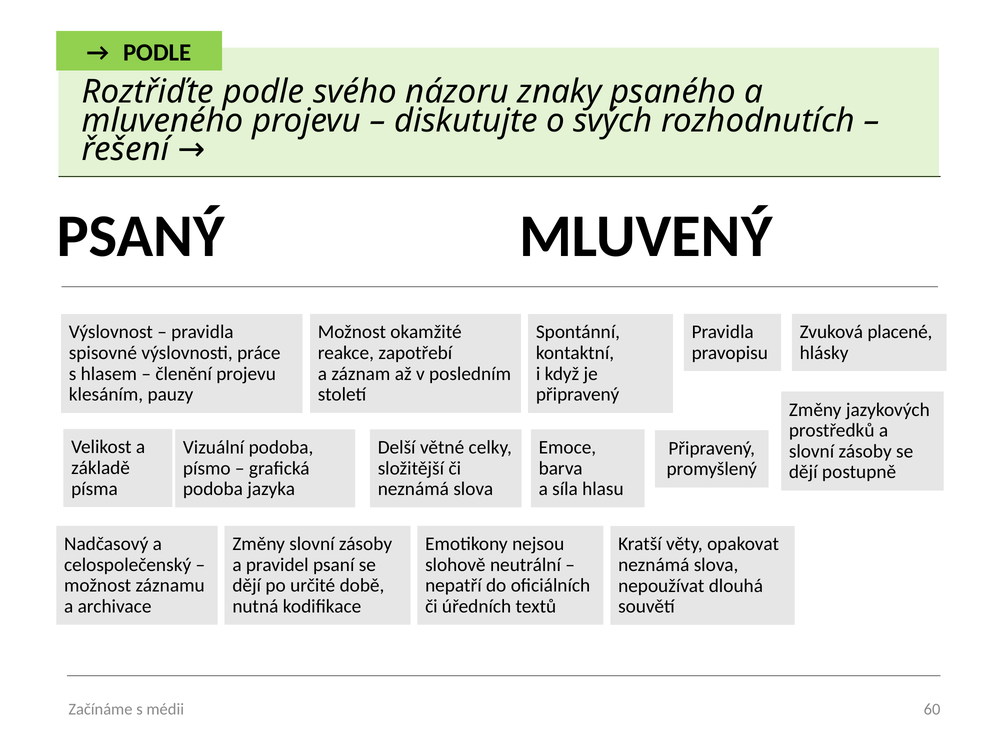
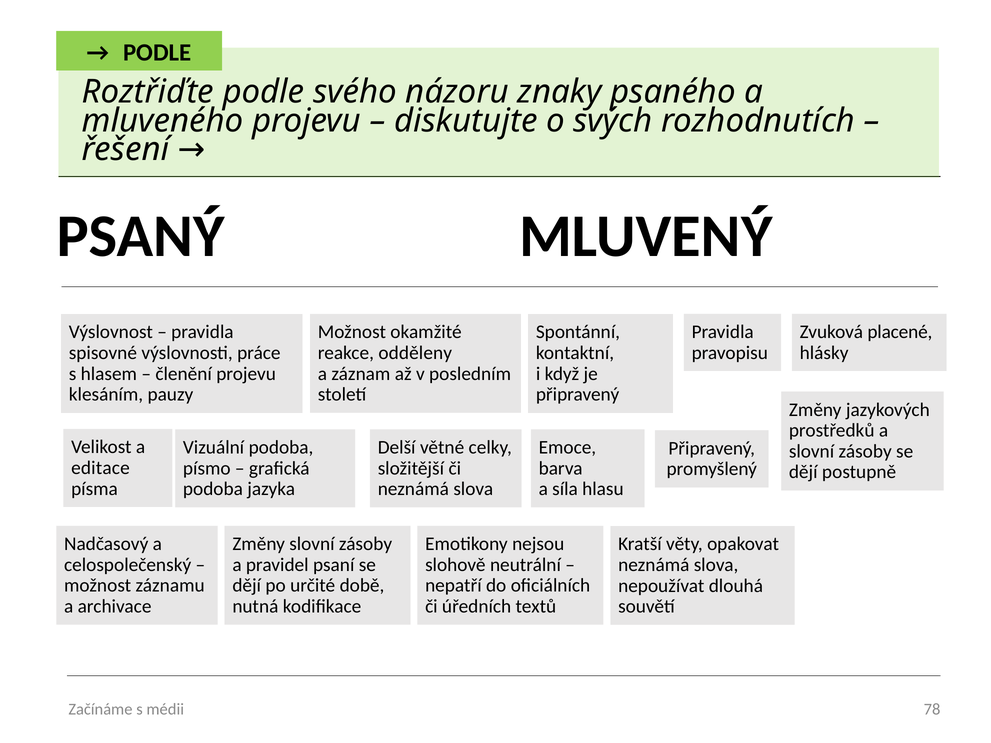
zapotřebí: zapotřebí -> odděleny
základě: základě -> editace
60: 60 -> 78
